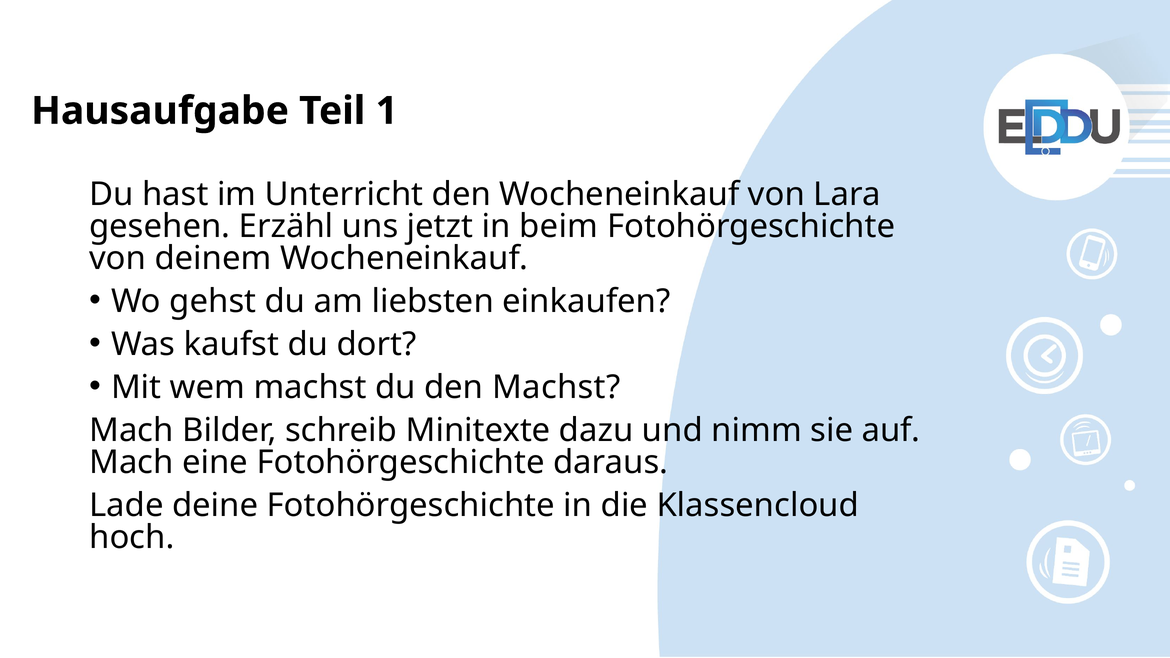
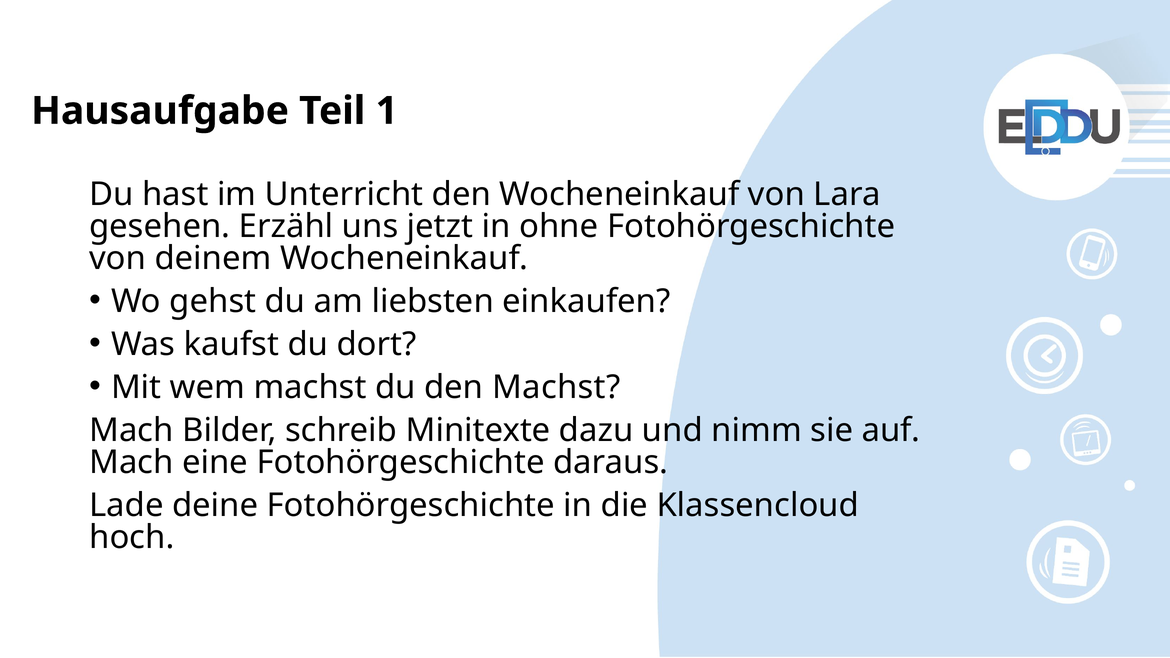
beim: beim -> ohne
